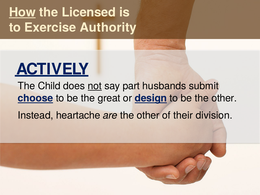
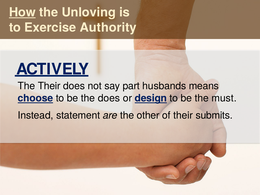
Licensed: Licensed -> Unloving
The Child: Child -> Their
not underline: present -> none
submit: submit -> means
the great: great -> does
be the other: other -> must
heartache: heartache -> statement
division: division -> submits
